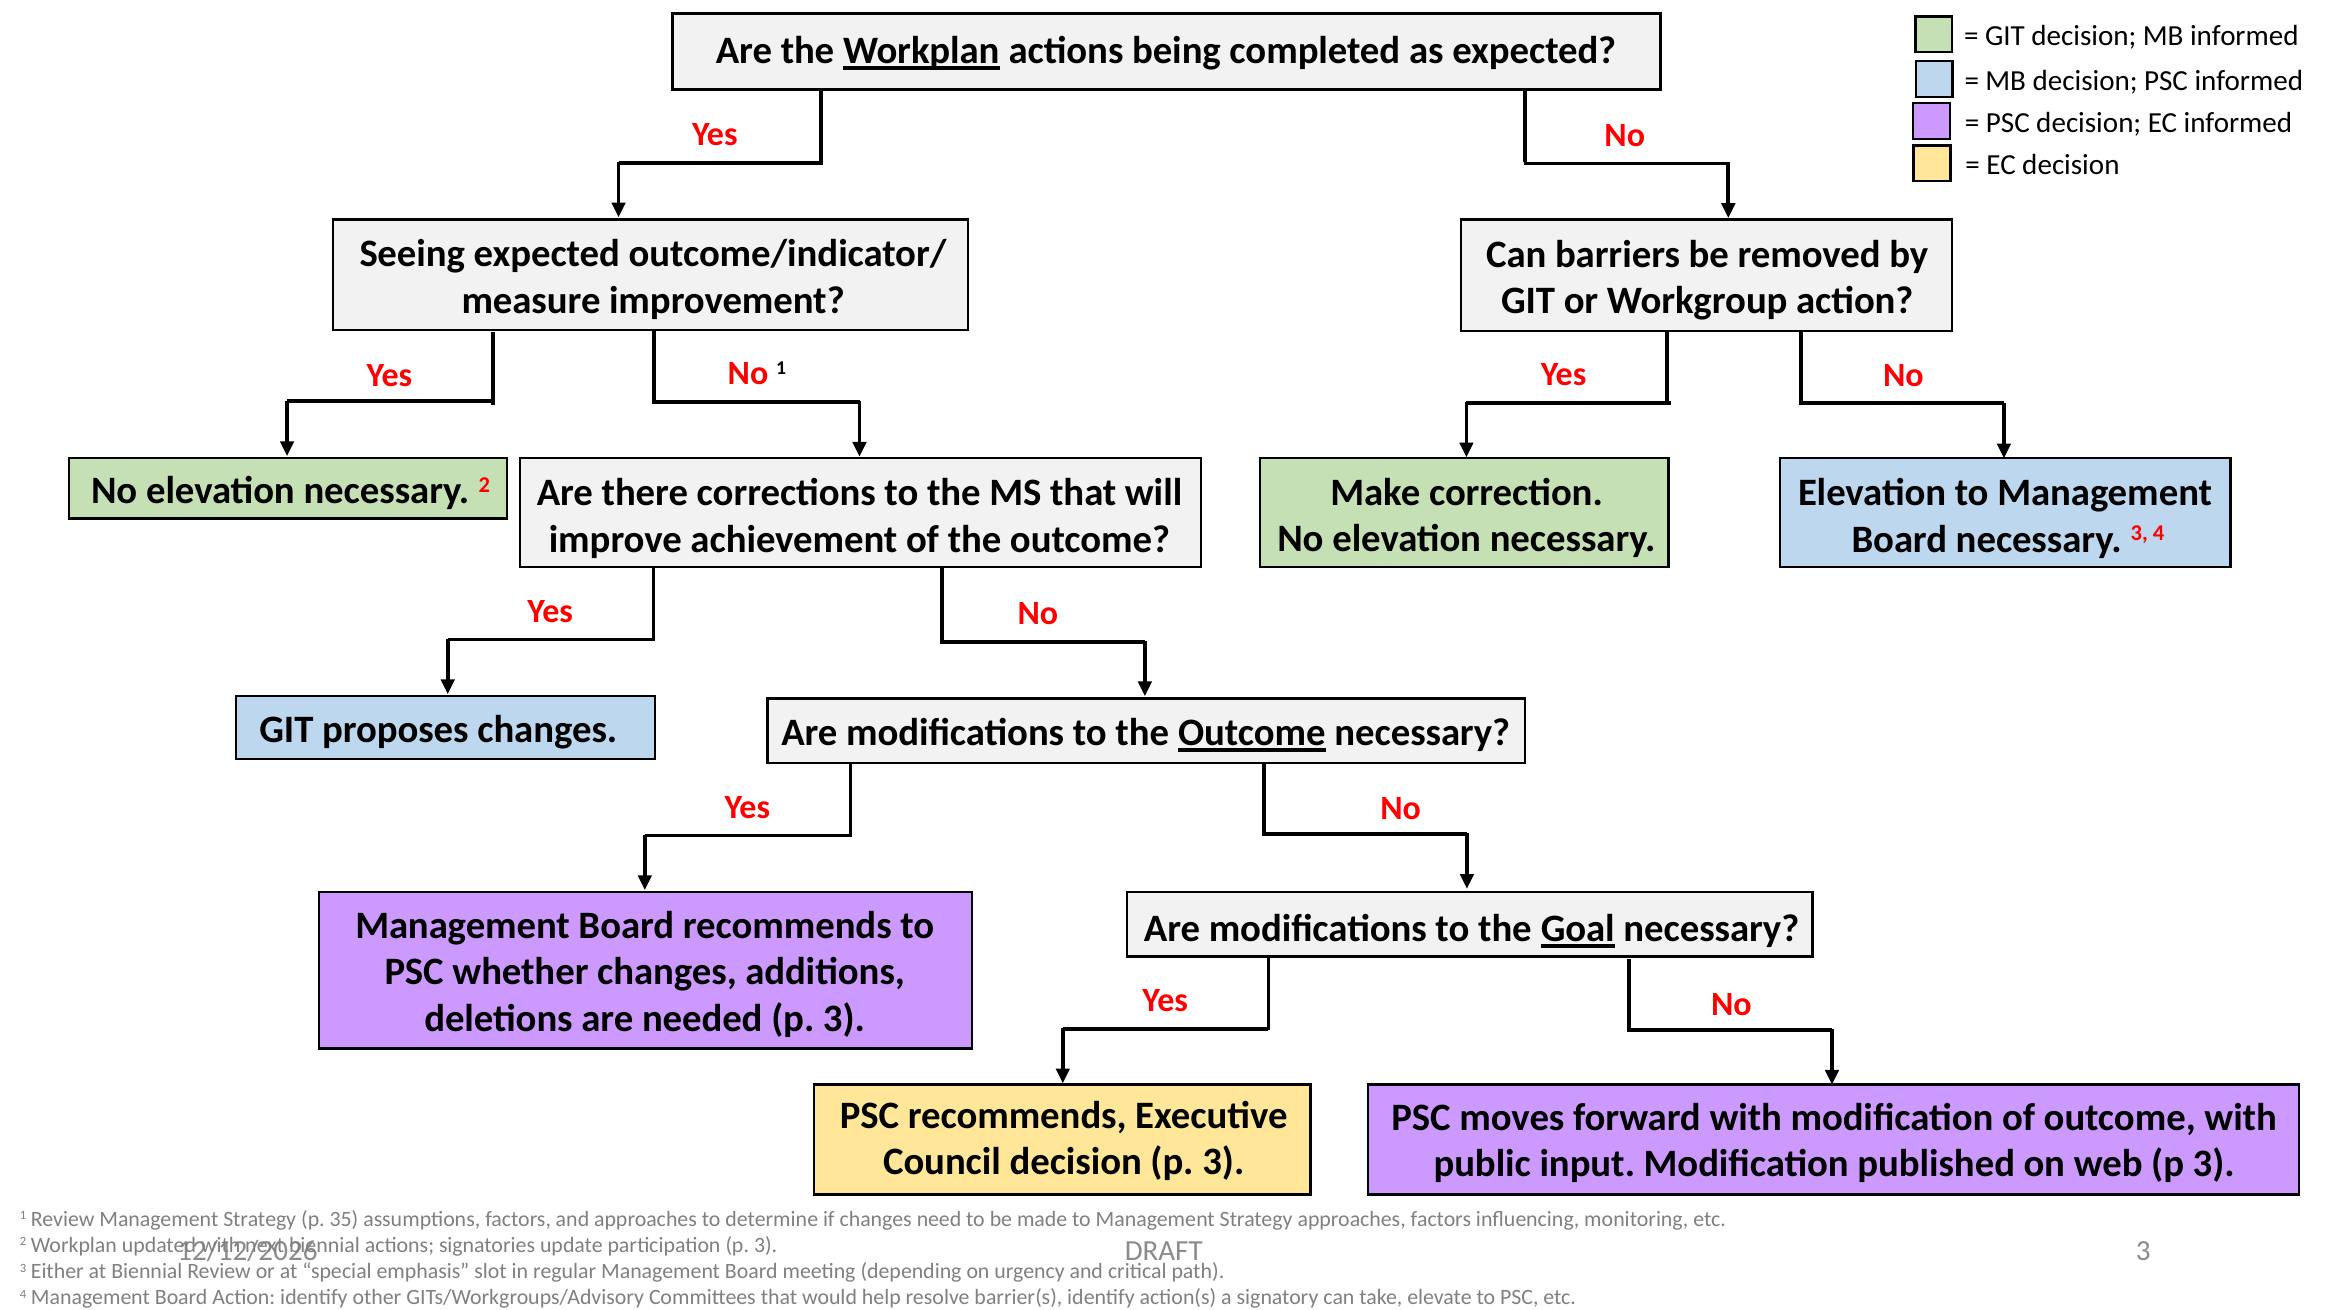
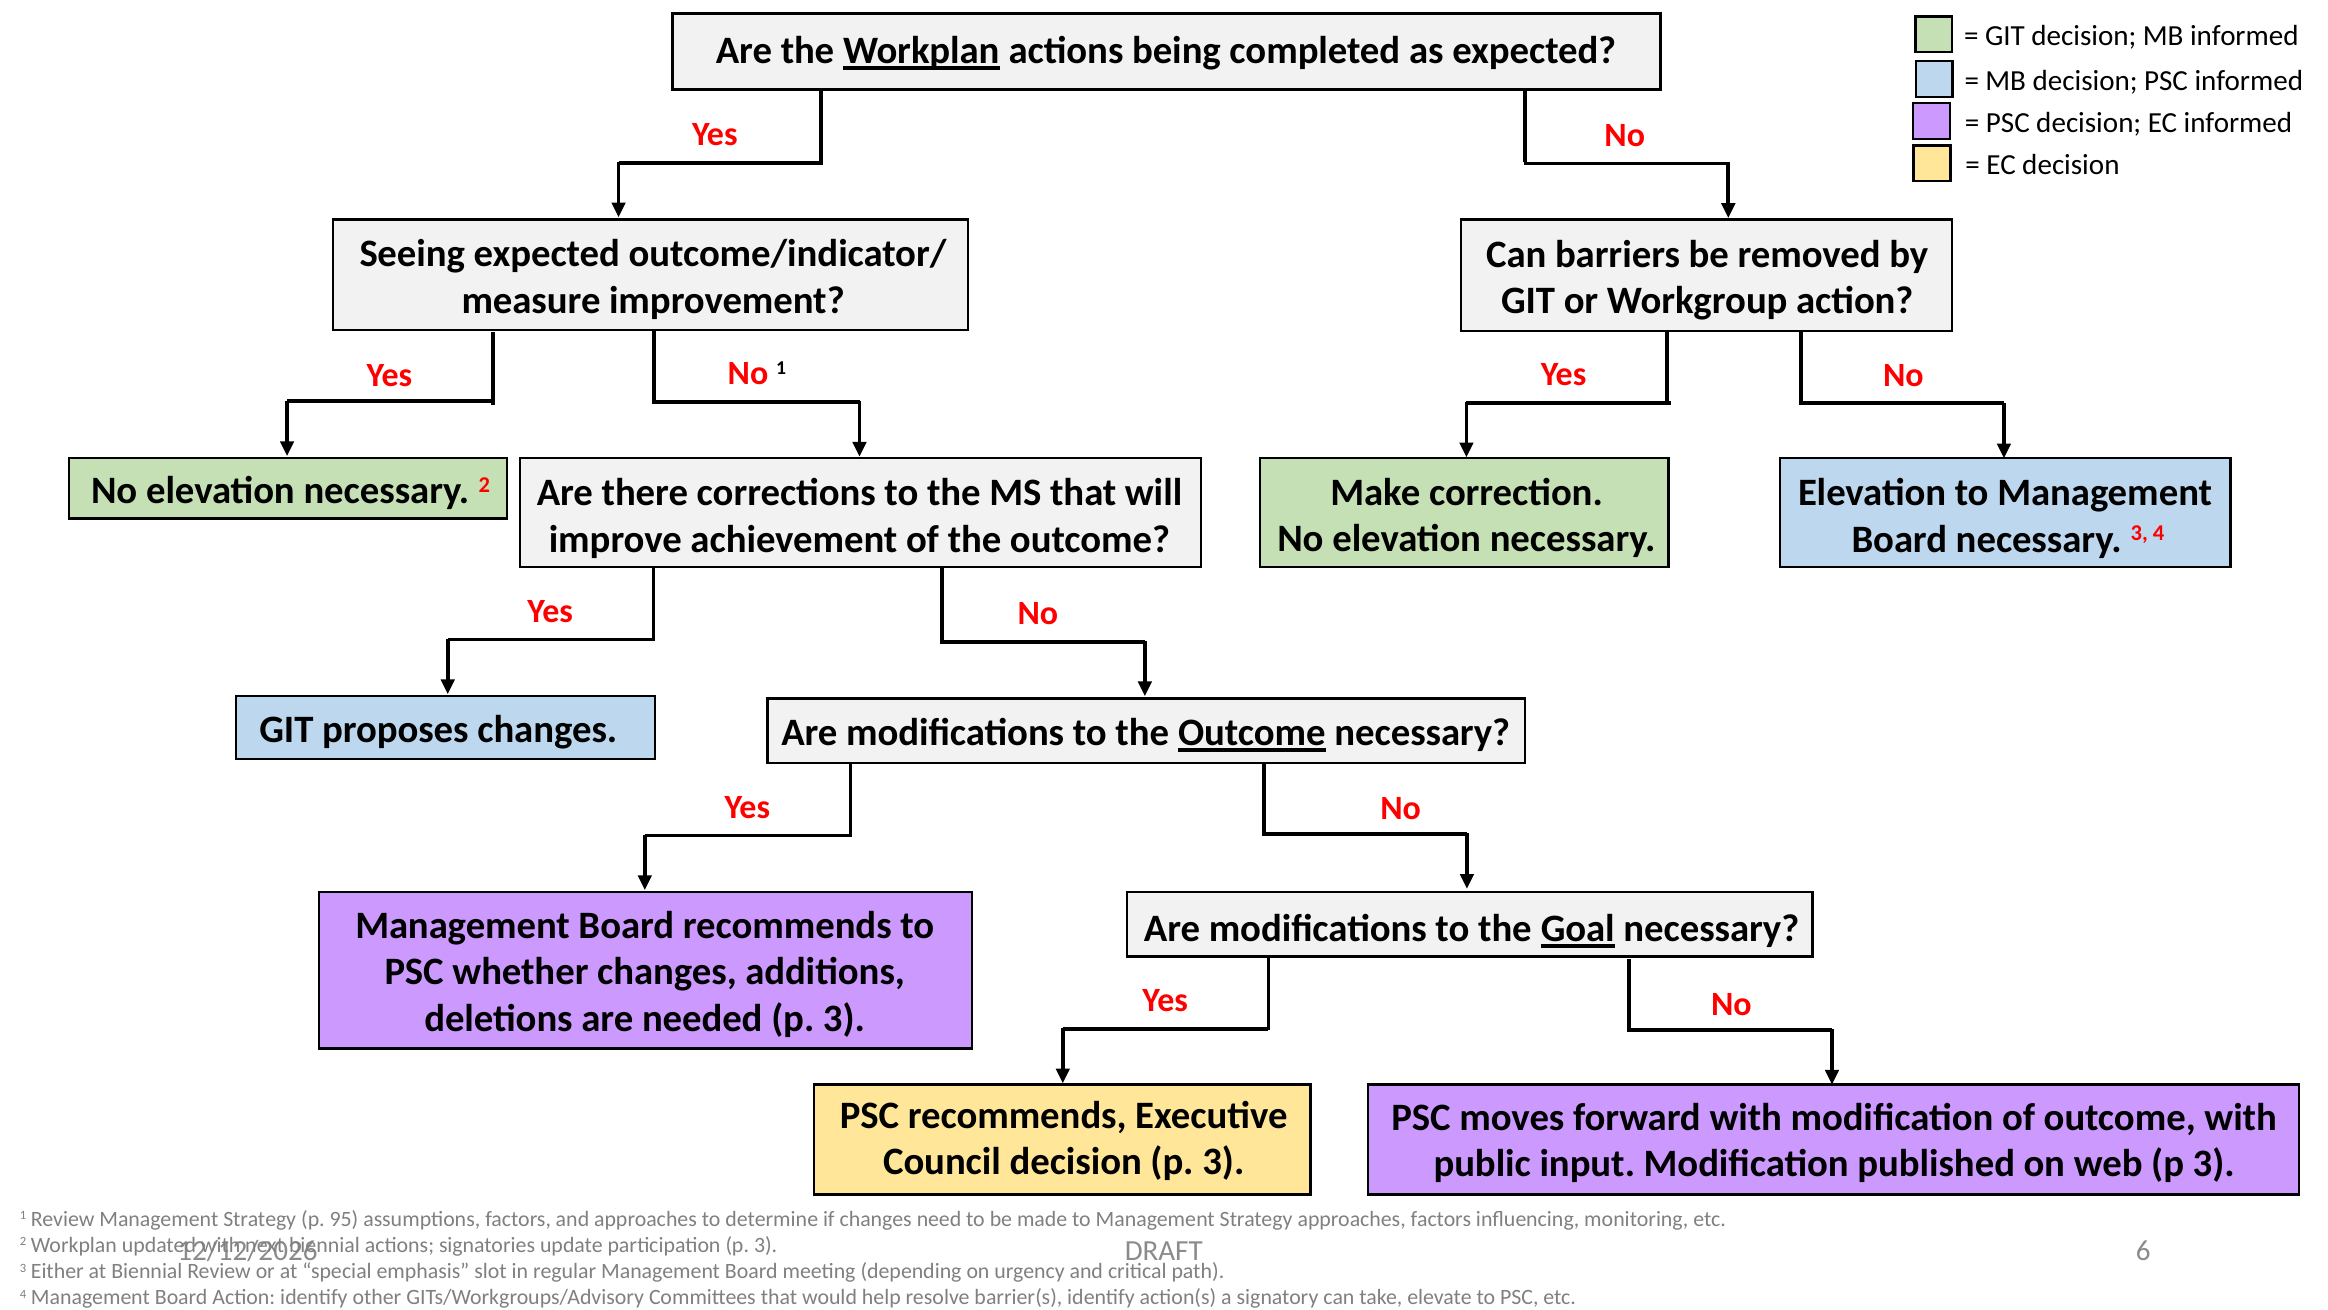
35: 35 -> 95
DRAFT 3: 3 -> 6
